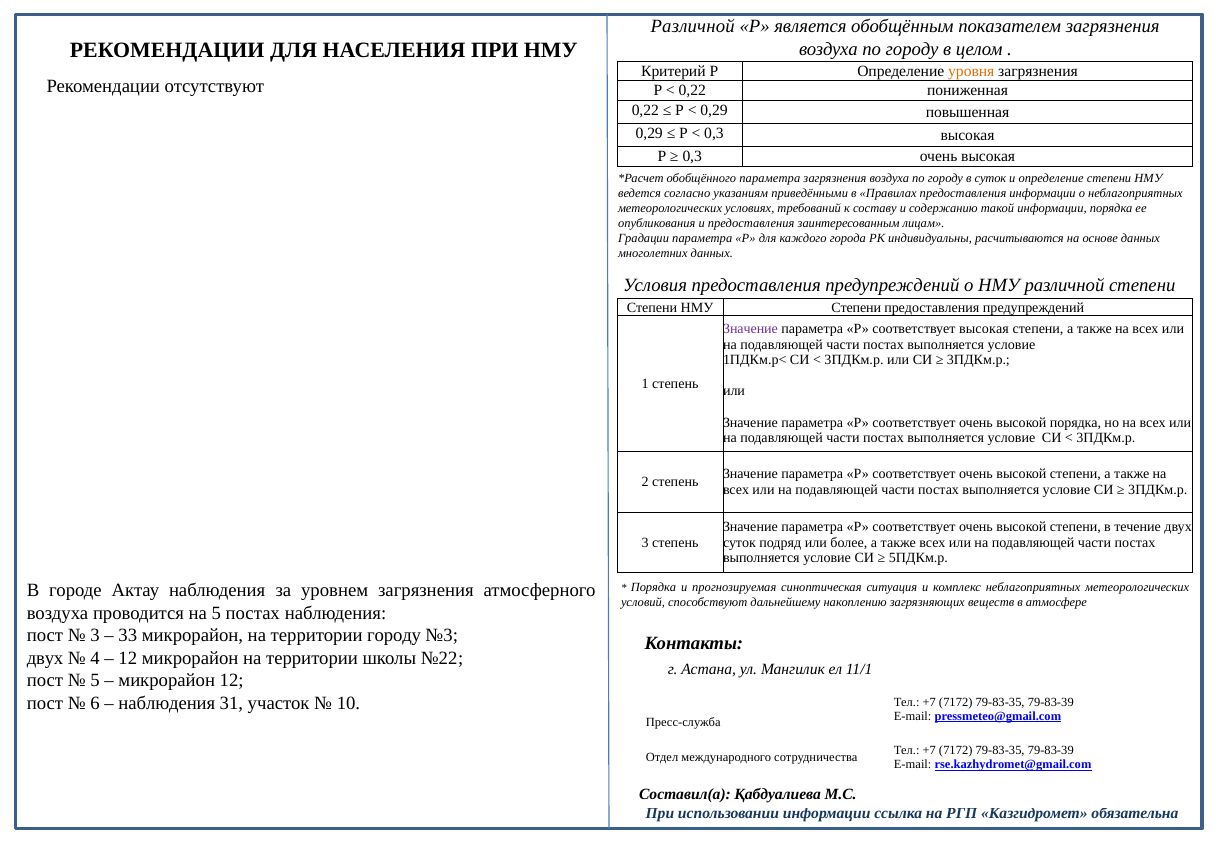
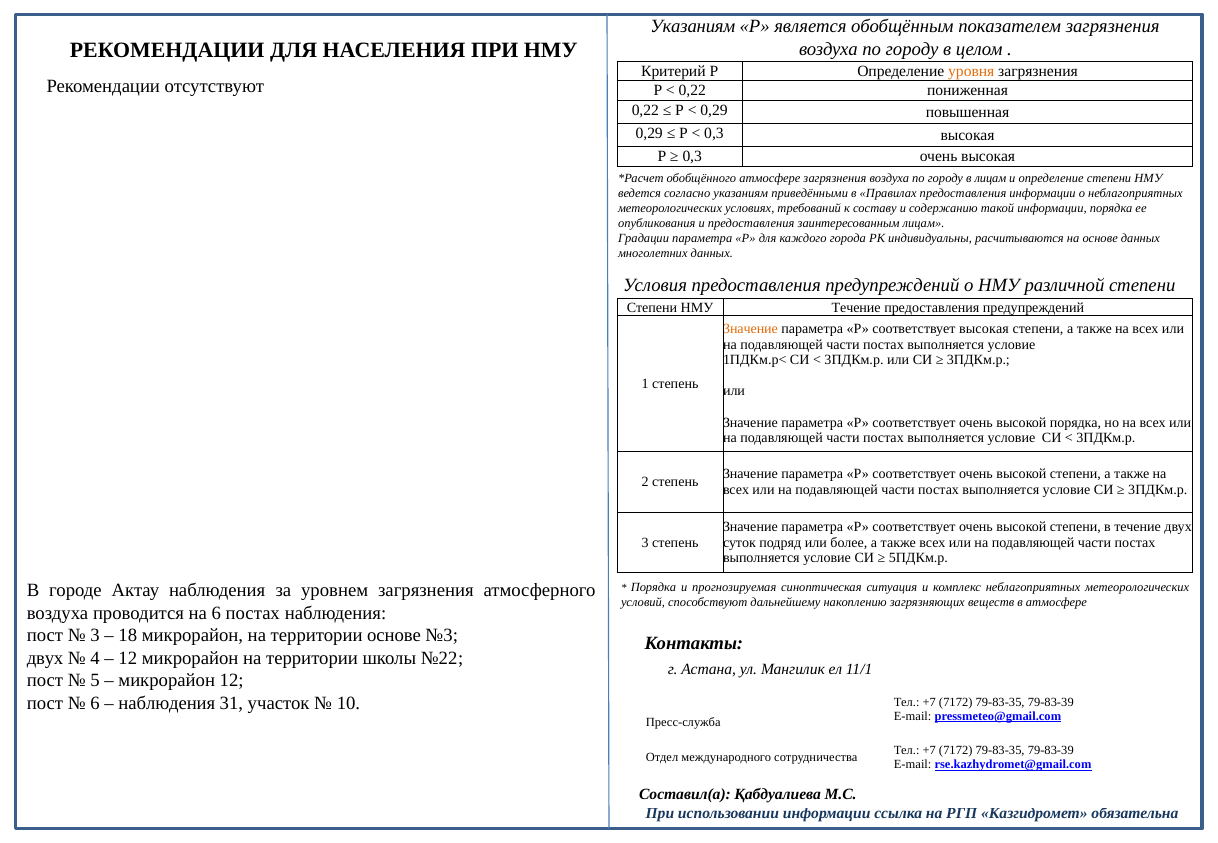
Различной at (693, 26): Различной -> Указаниям
обобщённого параметра: параметра -> атмосфере
в суток: суток -> лицам
НМУ Степени: Степени -> Течение
Значение at (750, 329) colour: purple -> orange
на 5: 5 -> 6
33: 33 -> 18
территории городу: городу -> основе
